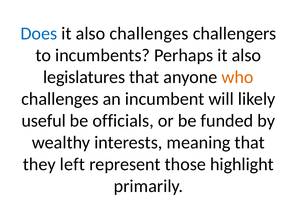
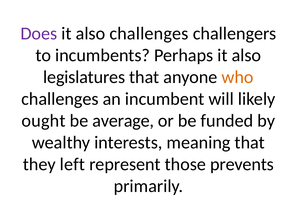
Does colour: blue -> purple
useful: useful -> ought
officials: officials -> average
highlight: highlight -> prevents
